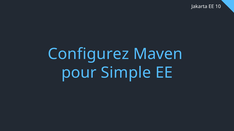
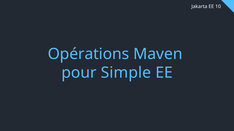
Configurez: Configurez -> Opérations
